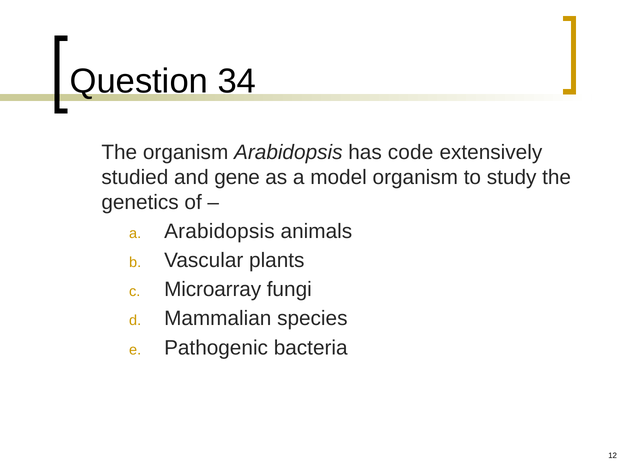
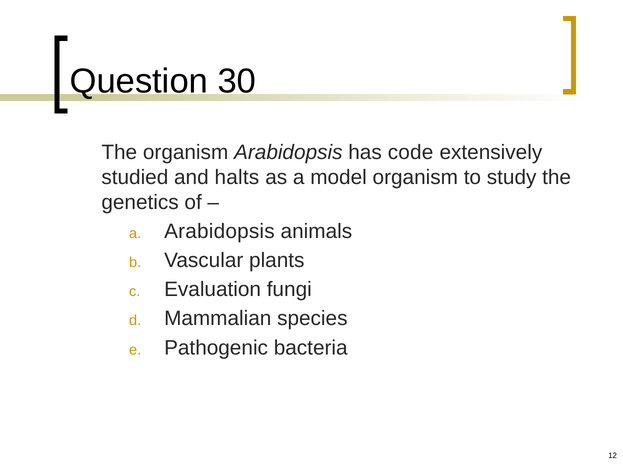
34: 34 -> 30
gene: gene -> halts
Microarray: Microarray -> Evaluation
